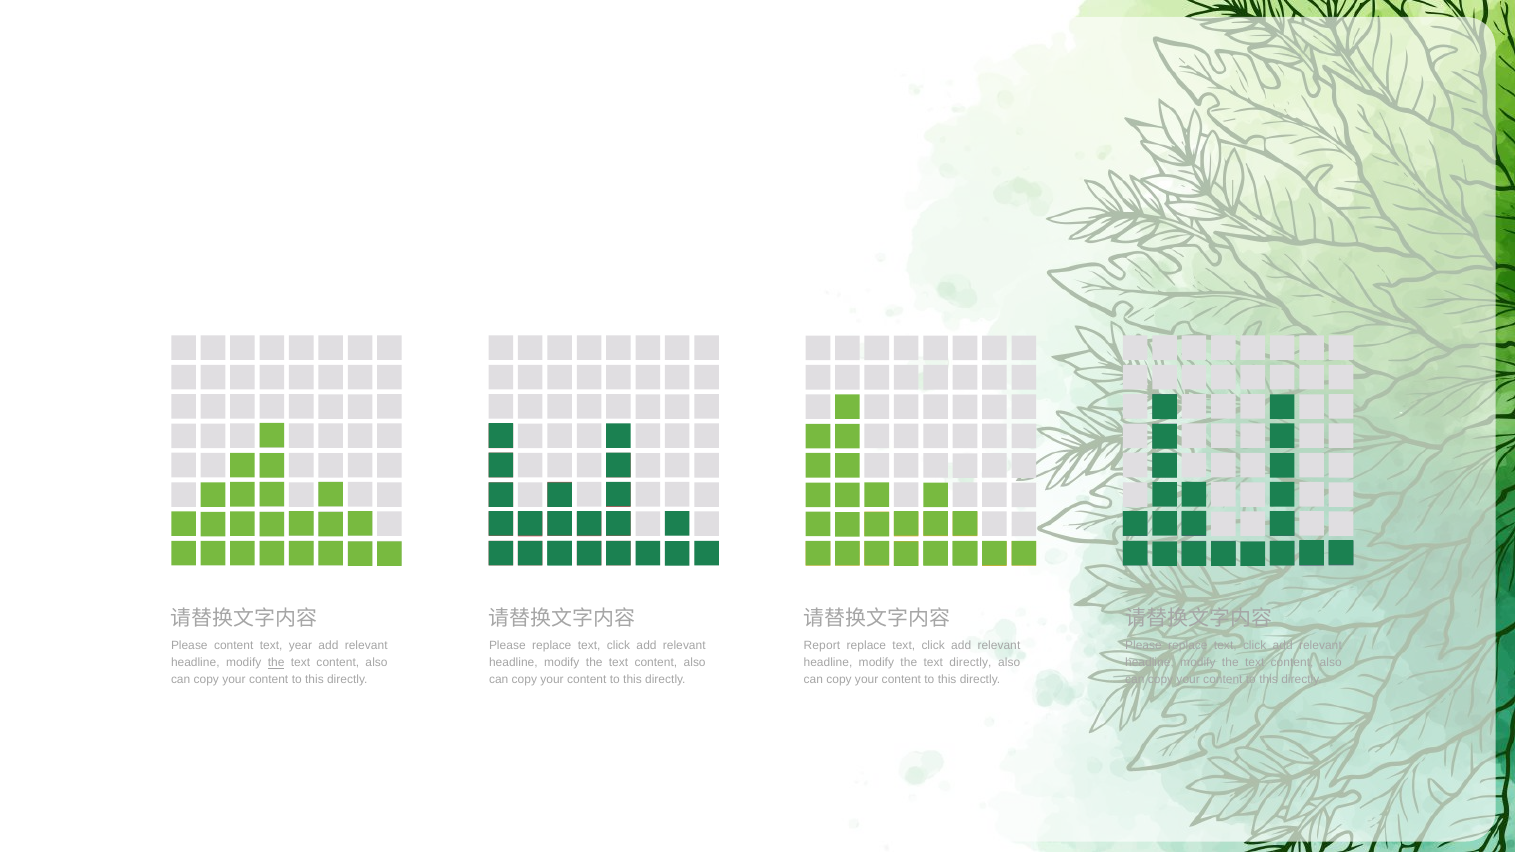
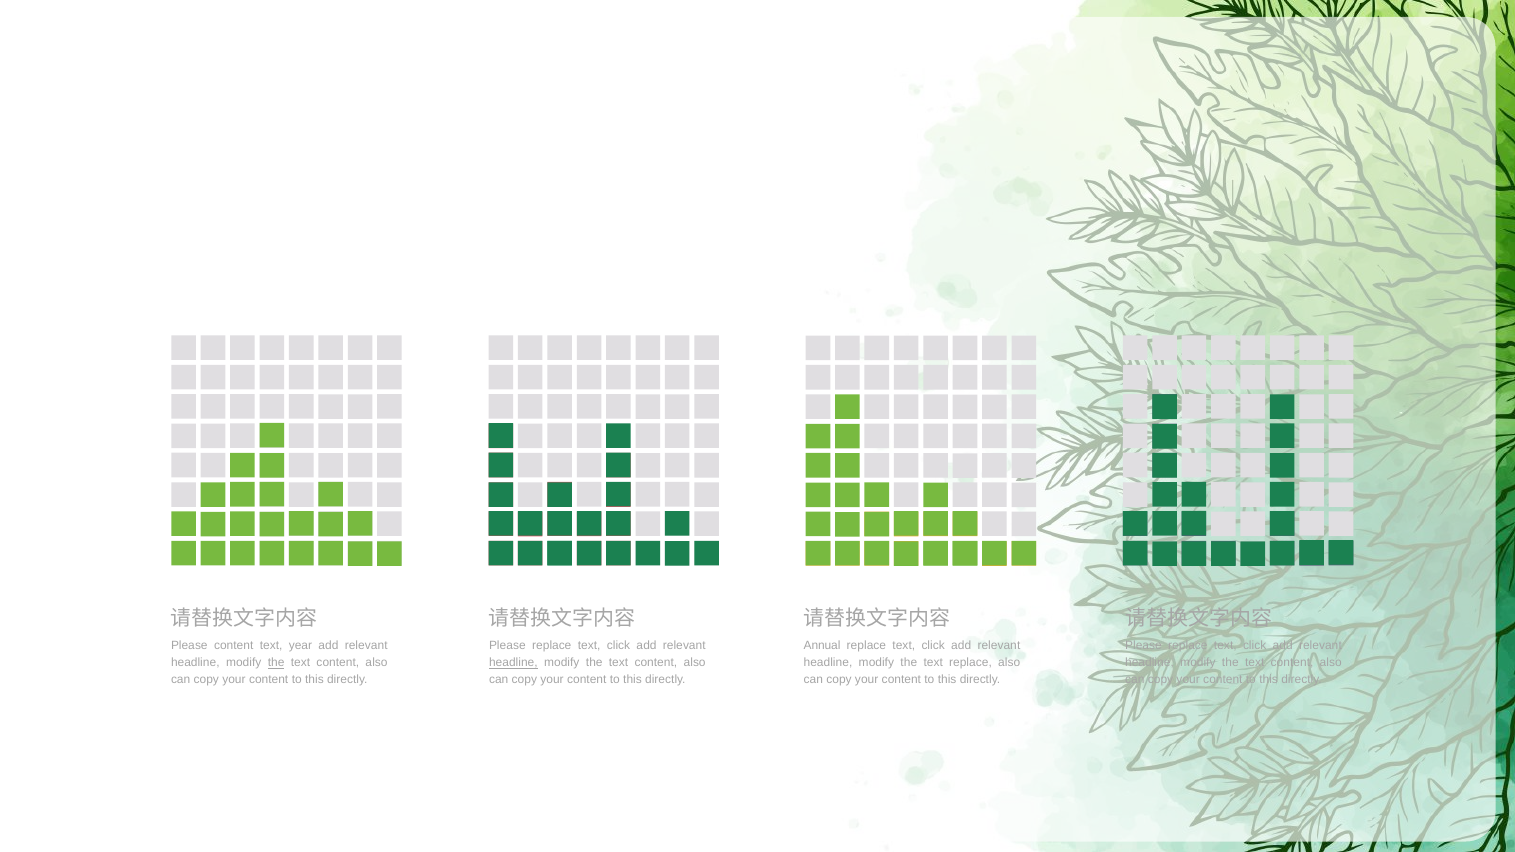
Report: Report -> Annual
headline at (513, 663) underline: none -> present
text directly: directly -> replace
